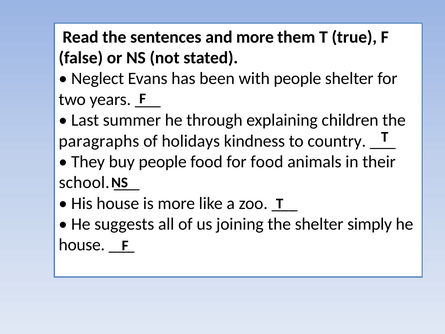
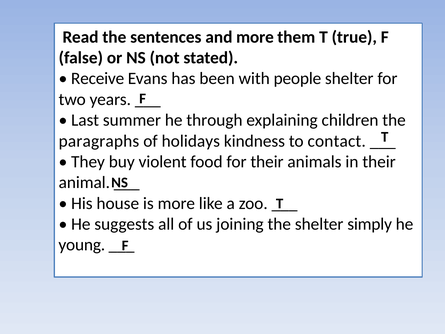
Neglect: Neglect -> Receive
country: country -> contact
buy people: people -> violent
for food: food -> their
school: school -> animal
house at (82, 245): house -> young
